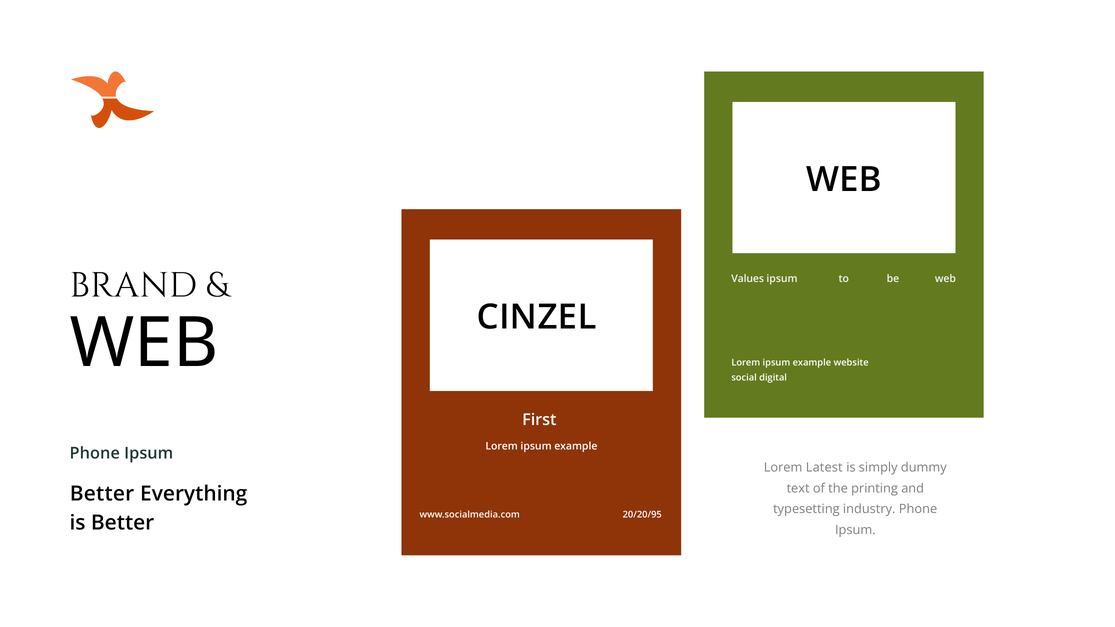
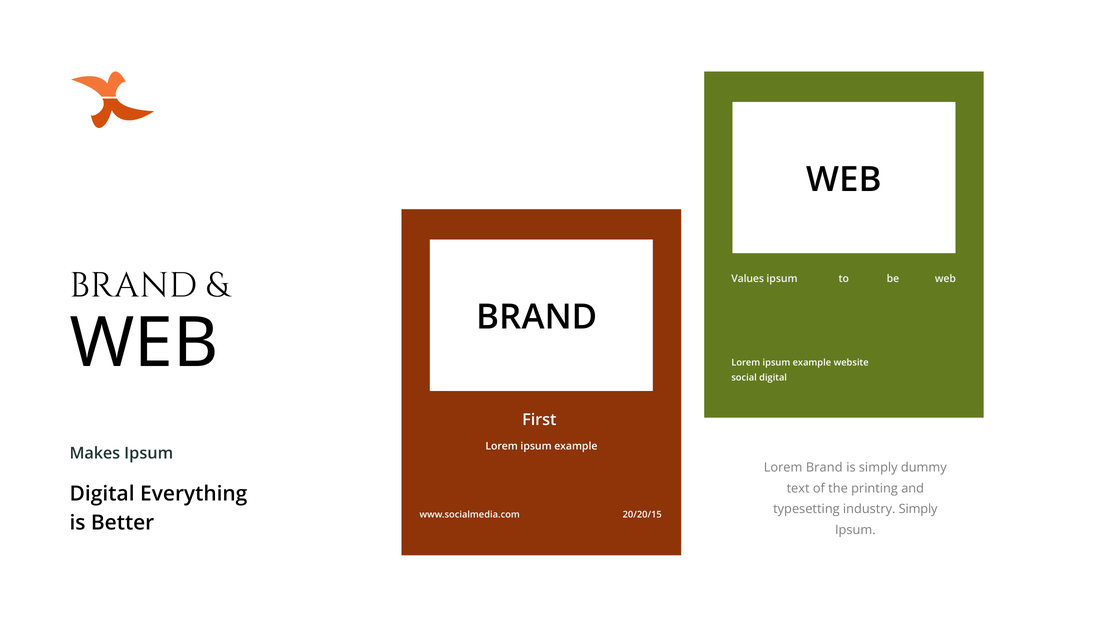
CINZEL at (537, 317): CINZEL -> BRAND
Phone at (95, 453): Phone -> Makes
Lorem Latest: Latest -> Brand
Better at (102, 494): Better -> Digital
industry Phone: Phone -> Simply
20/20/95: 20/20/95 -> 20/20/15
